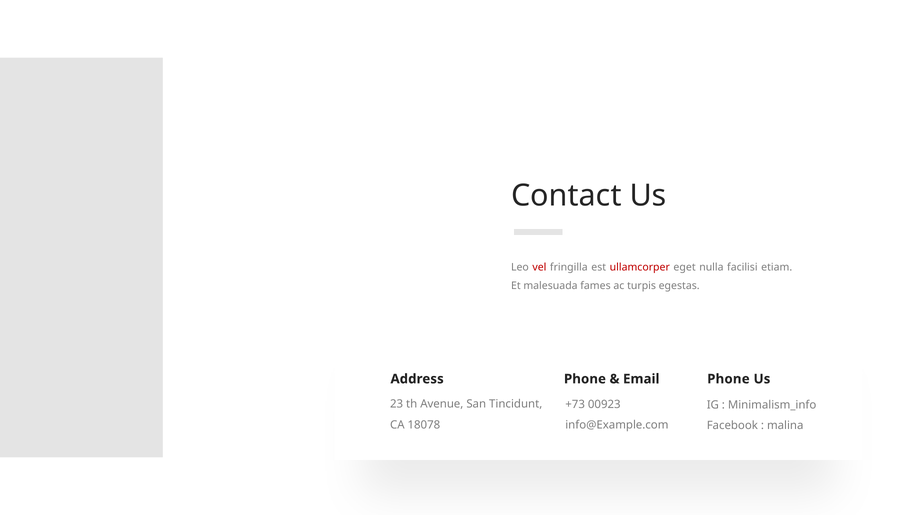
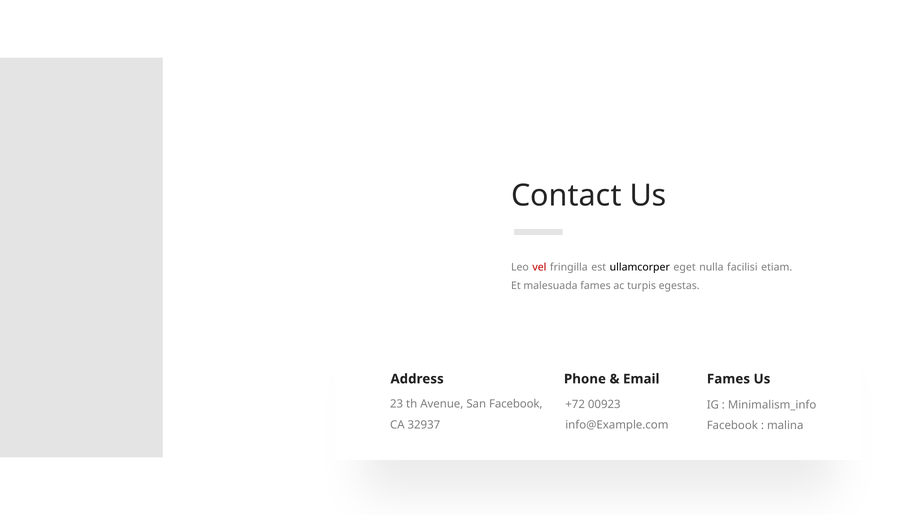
ullamcorper colour: red -> black
Phone at (728, 379): Phone -> Fames
San Tincidunt: Tincidunt -> Facebook
+73: +73 -> +72
18078: 18078 -> 32937
